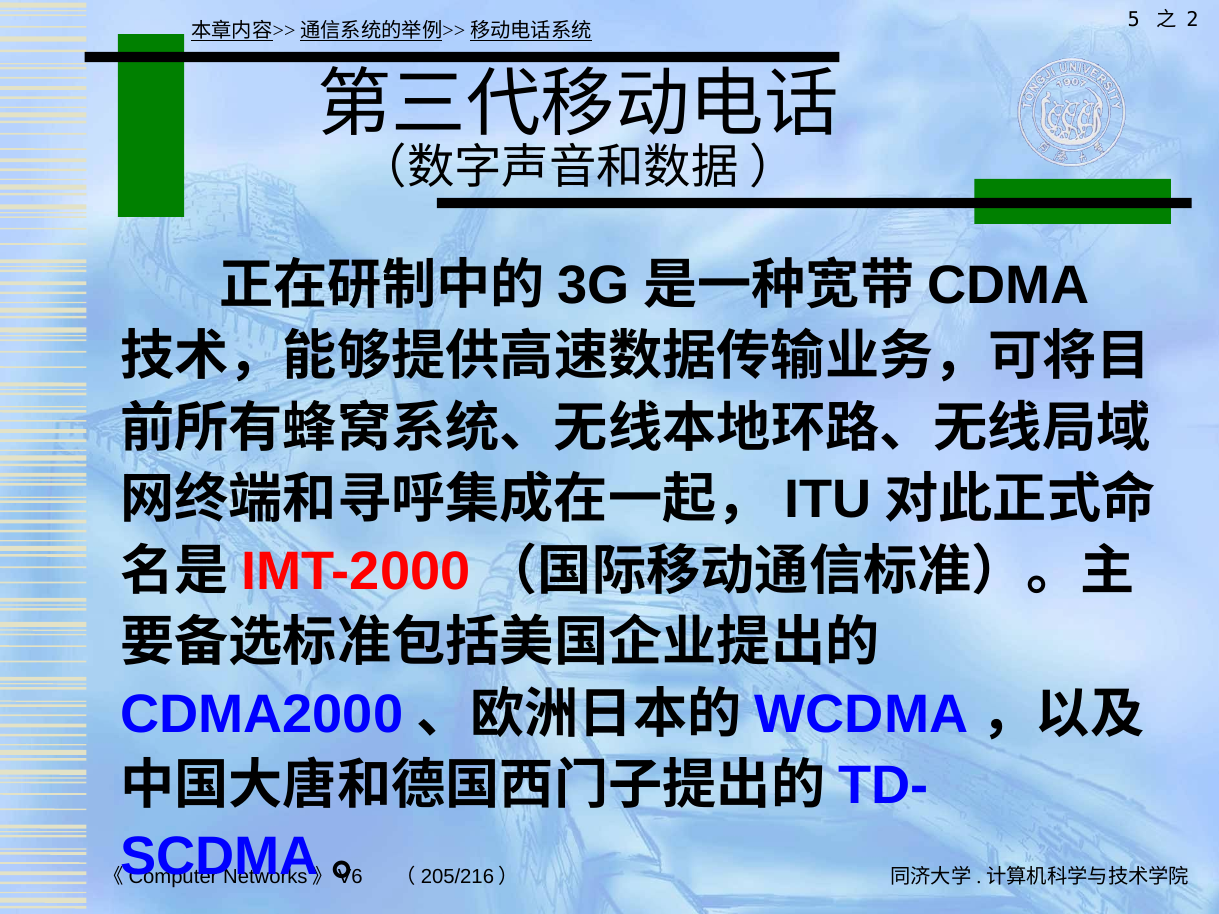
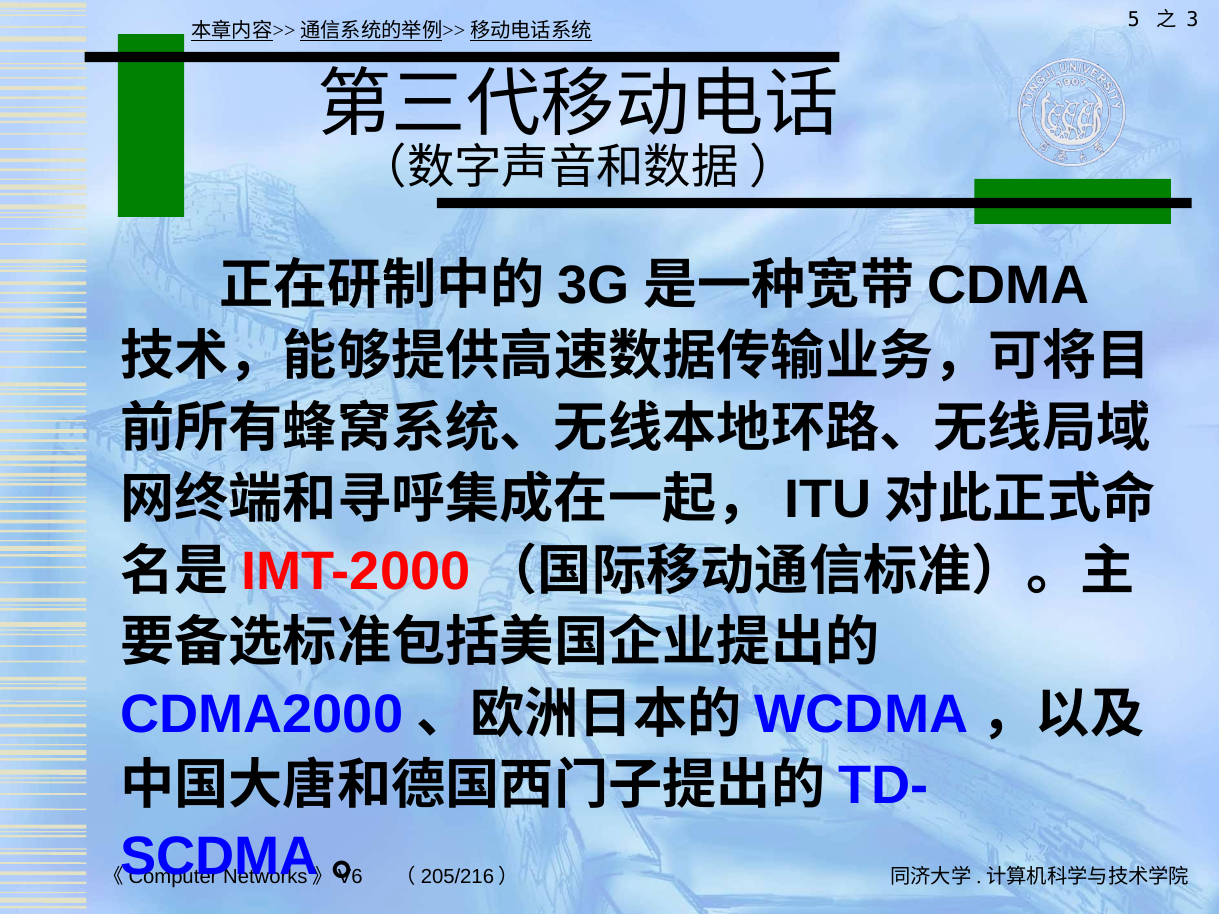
2: 2 -> 3
